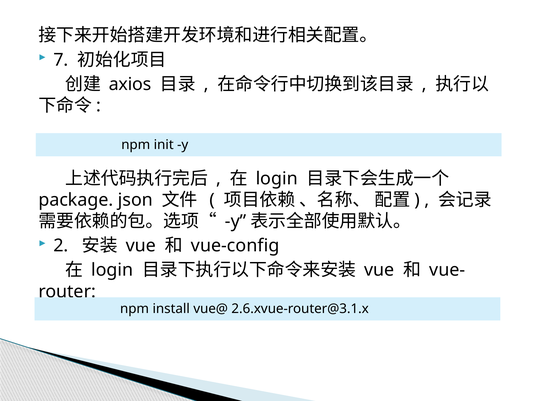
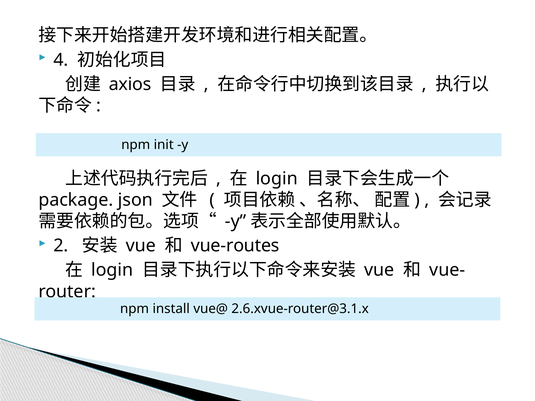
7: 7 -> 4
vue-config: vue-config -> vue-routes
